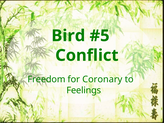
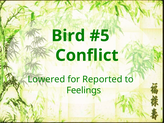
Freedom: Freedom -> Lowered
Coronary: Coronary -> Reported
